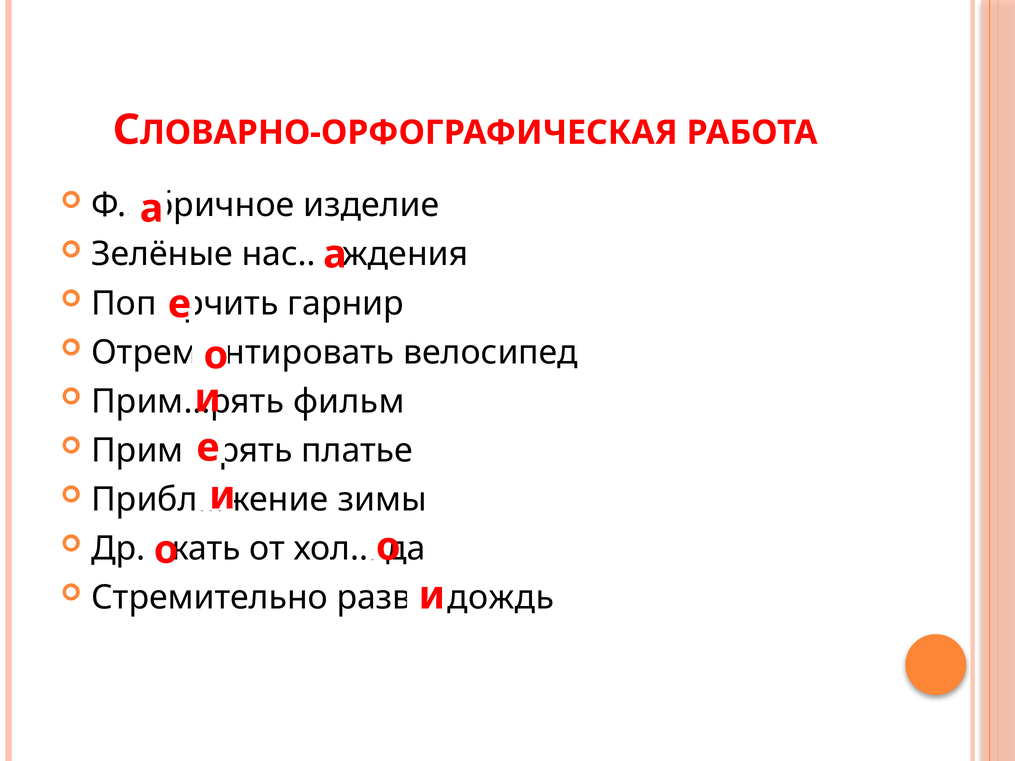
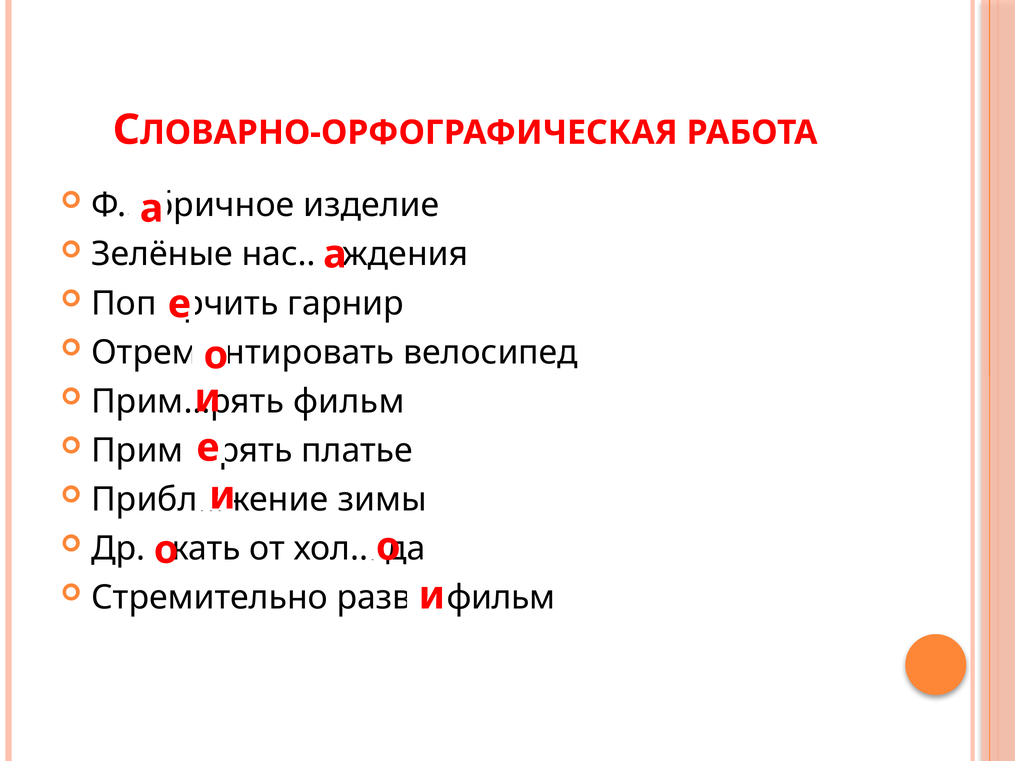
дождь at (501, 598): дождь -> фильм
